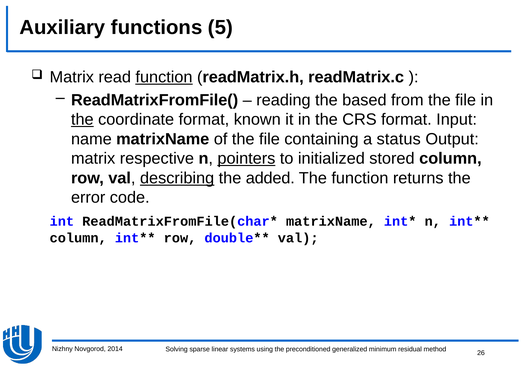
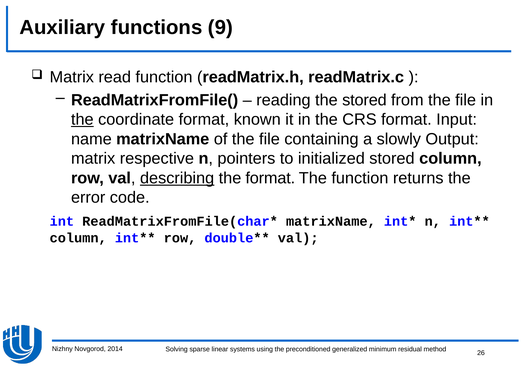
5: 5 -> 9
function at (164, 77) underline: present -> none
the based: based -> stored
status: status -> slowly
pointers underline: present -> none
the added: added -> format
